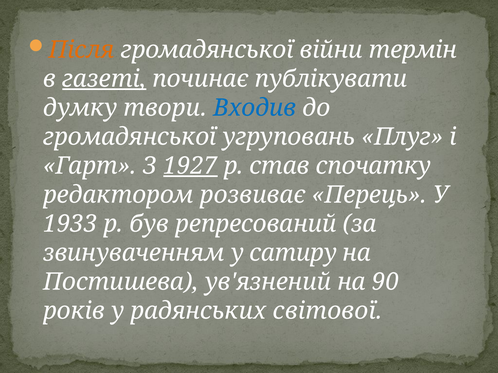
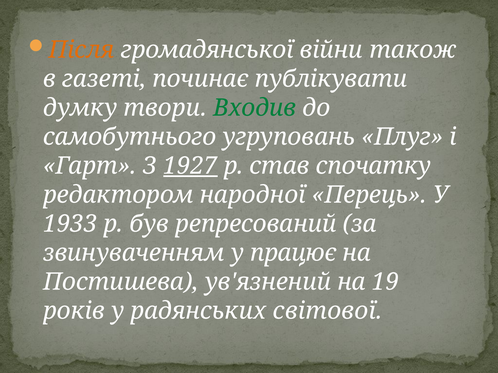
термін: термін -> також
газеті underline: present -> none
Входив colour: blue -> green
громадянської at (130, 137): громадянської -> самобутнього
розвиває: розвиває -> народної
сатиру: сатиру -> працює
90: 90 -> 19
